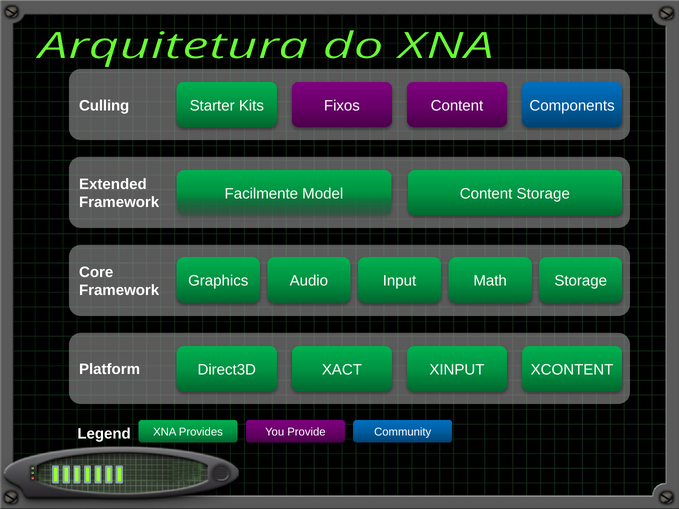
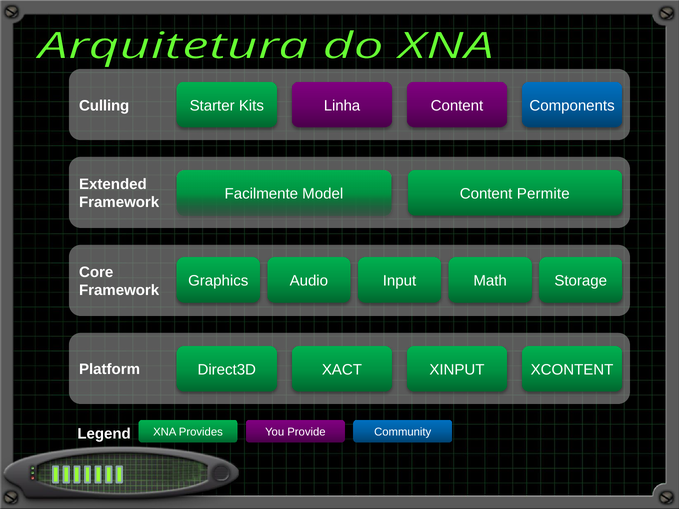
Fixos: Fixos -> Linha
Content Storage: Storage -> Permite
